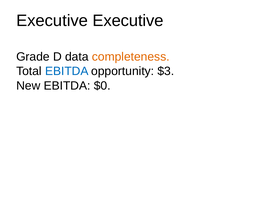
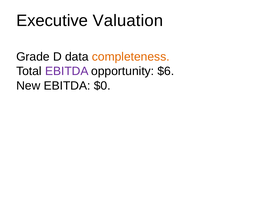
Executive Executive: Executive -> Valuation
EBITDA at (67, 71) colour: blue -> purple
$3: $3 -> $6
